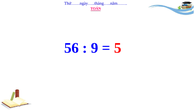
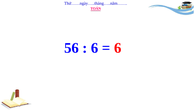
9 at (95, 48): 9 -> 6
5 at (118, 48): 5 -> 6
